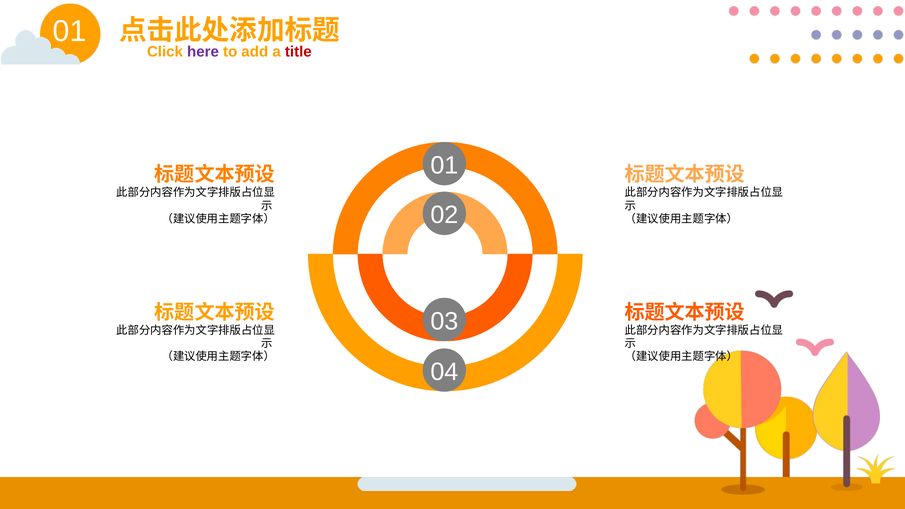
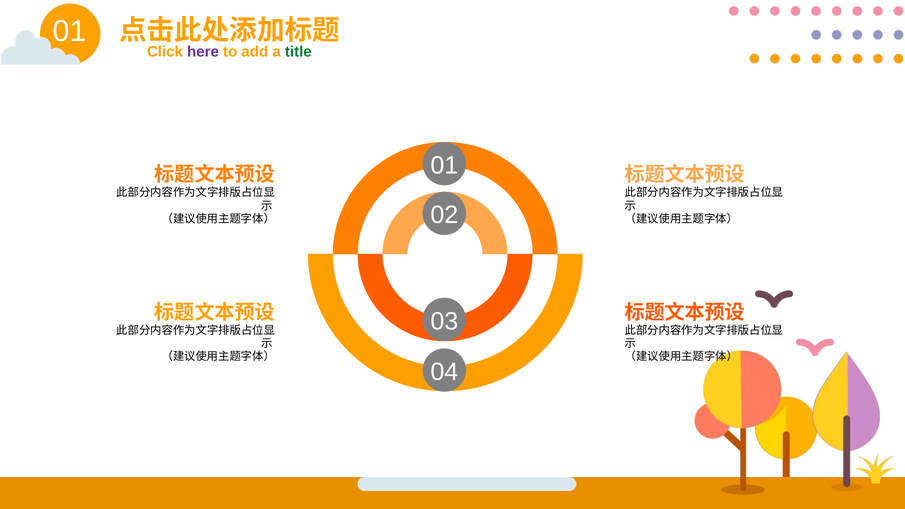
title colour: red -> green
